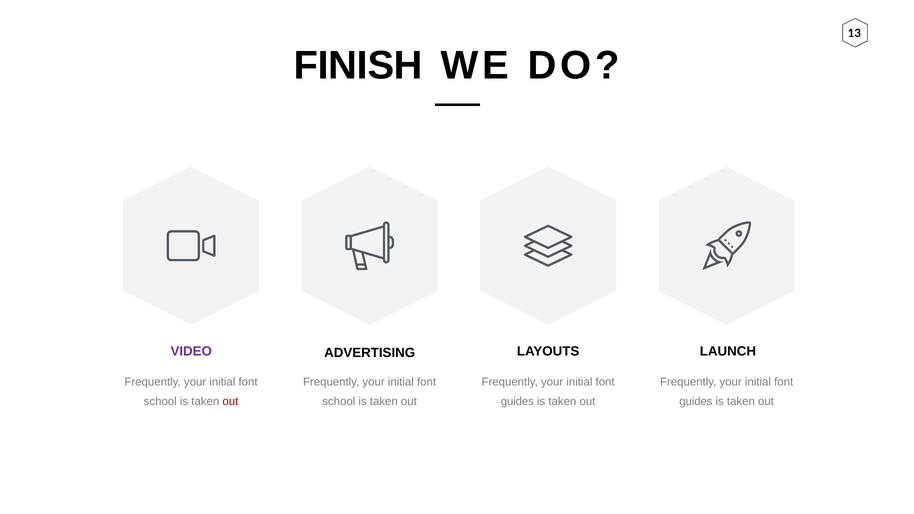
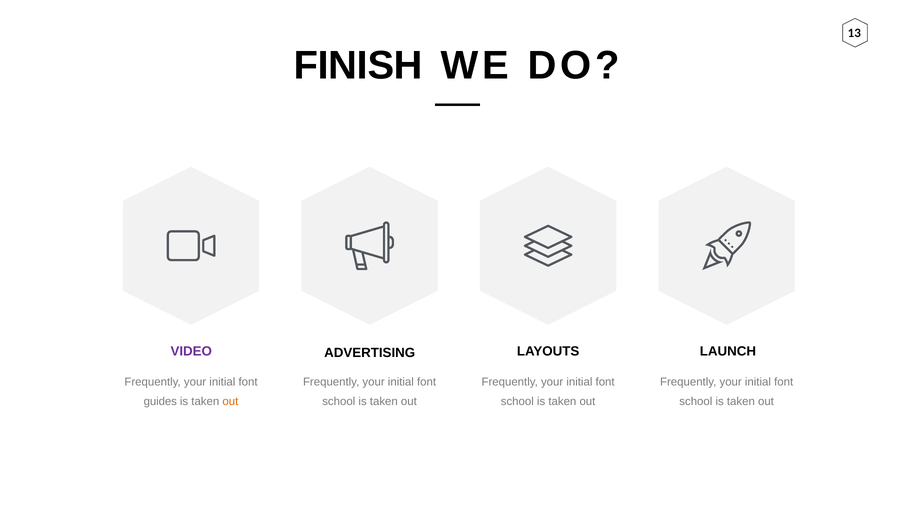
school at (160, 402): school -> guides
out at (230, 402) colour: red -> orange
guides at (517, 402): guides -> school
guides at (696, 402): guides -> school
